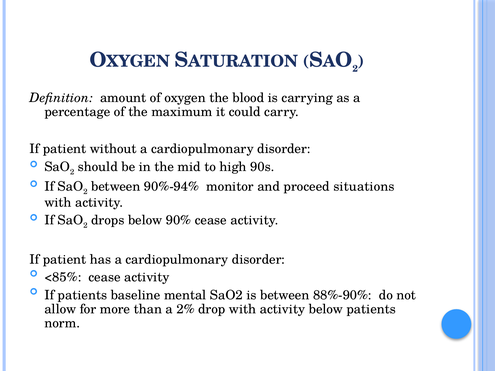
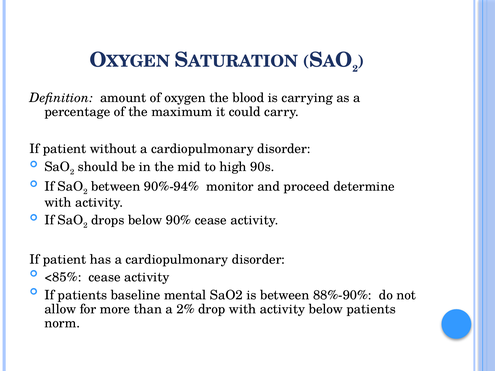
situations: situations -> determine
